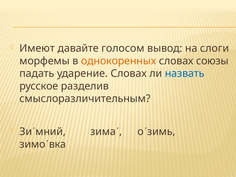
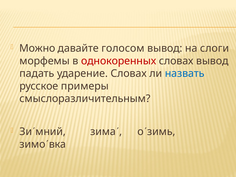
Имеют: Имеют -> Можно
однокоренных colour: orange -> red
словах союзы: союзы -> вывод
разделив: разделив -> примеры
